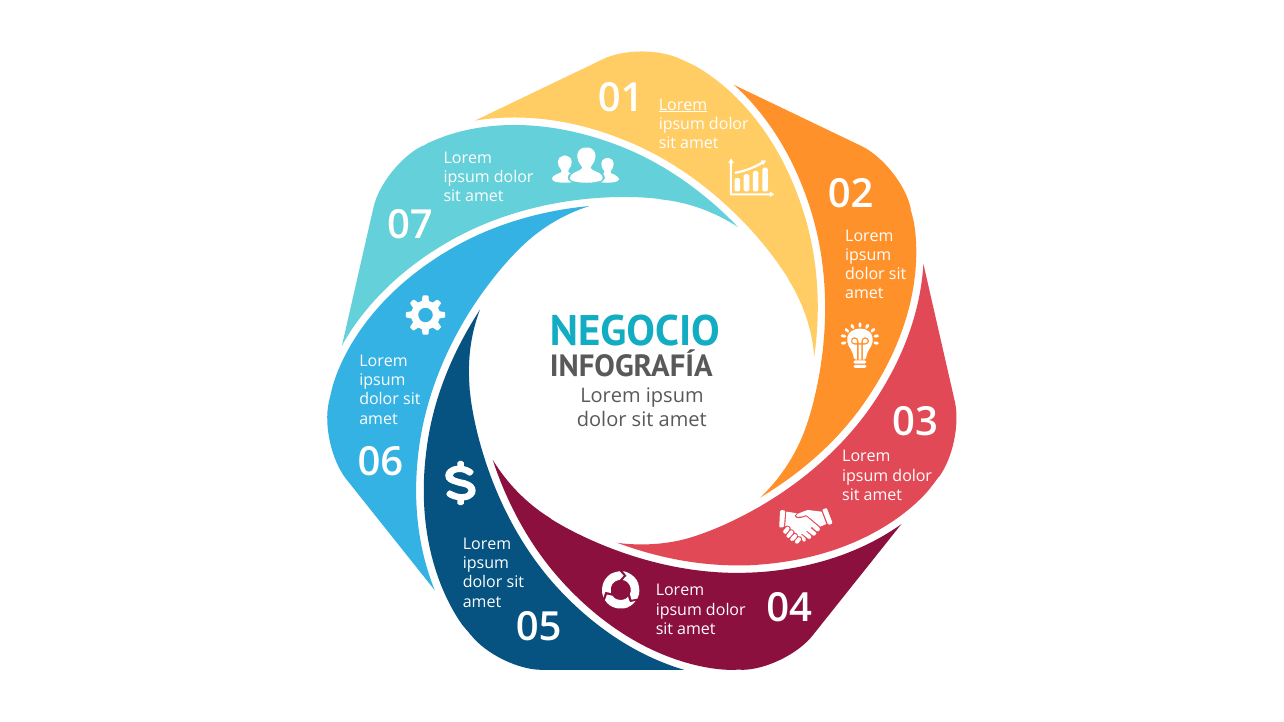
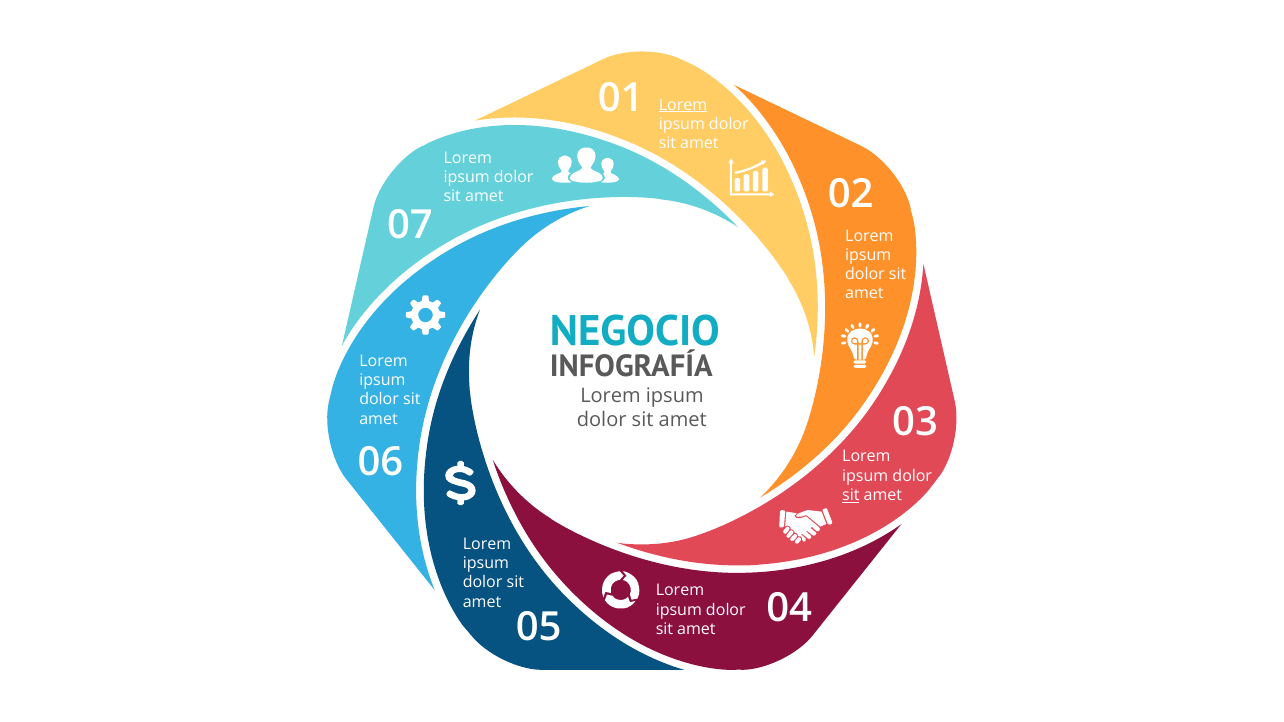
sit at (851, 495) underline: none -> present
